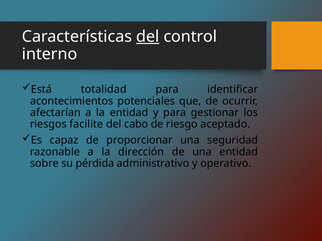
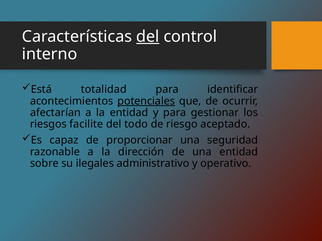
potenciales underline: none -> present
cabo: cabo -> todo
pérdida: pérdida -> ilegales
